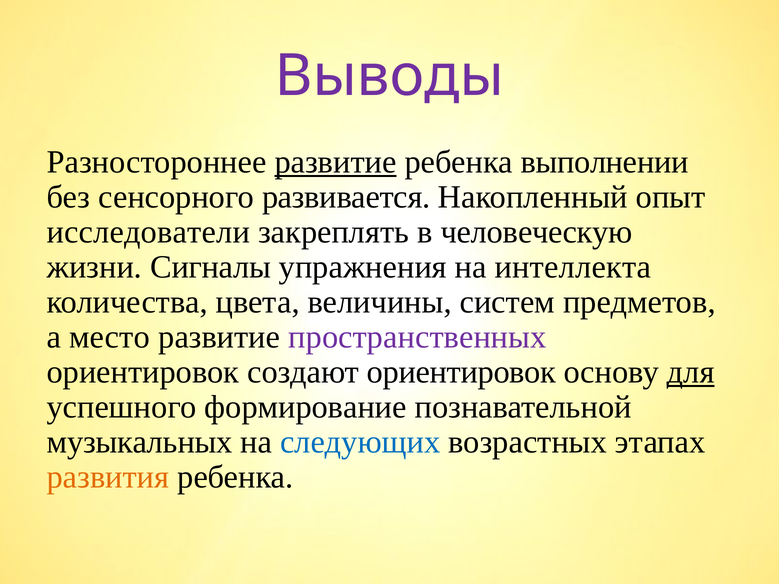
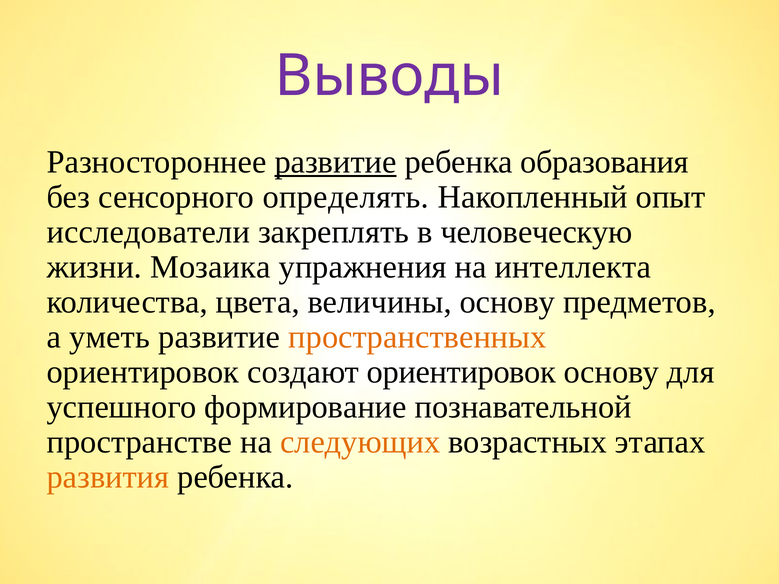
выполнении: выполнении -> образования
развивается: развивается -> определять
Сигналы: Сигналы -> Мозаика
величины систем: систем -> основу
место: место -> уметь
пространственных colour: purple -> orange
для underline: present -> none
музыкальных: музыкальных -> пространстве
следующих colour: blue -> orange
